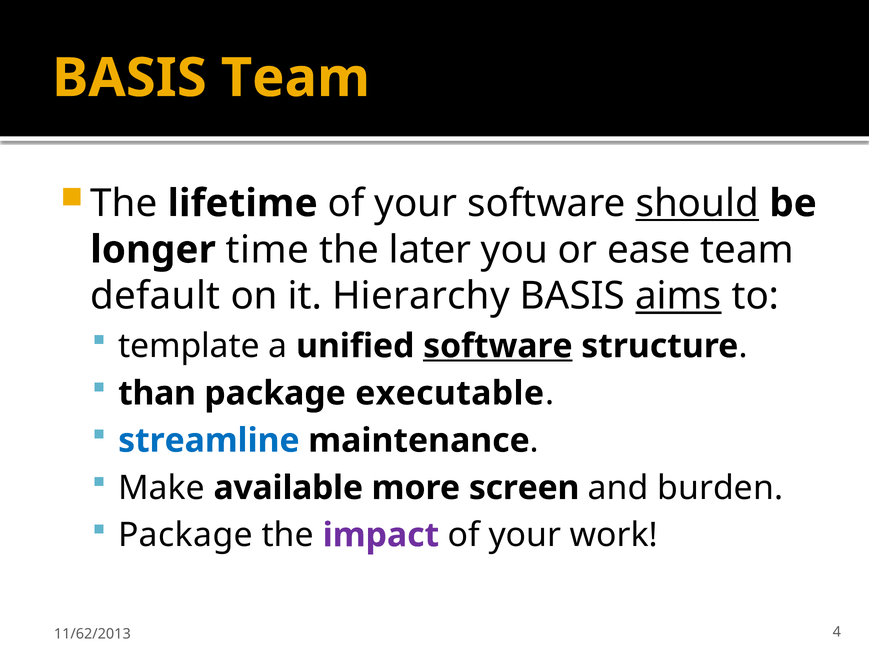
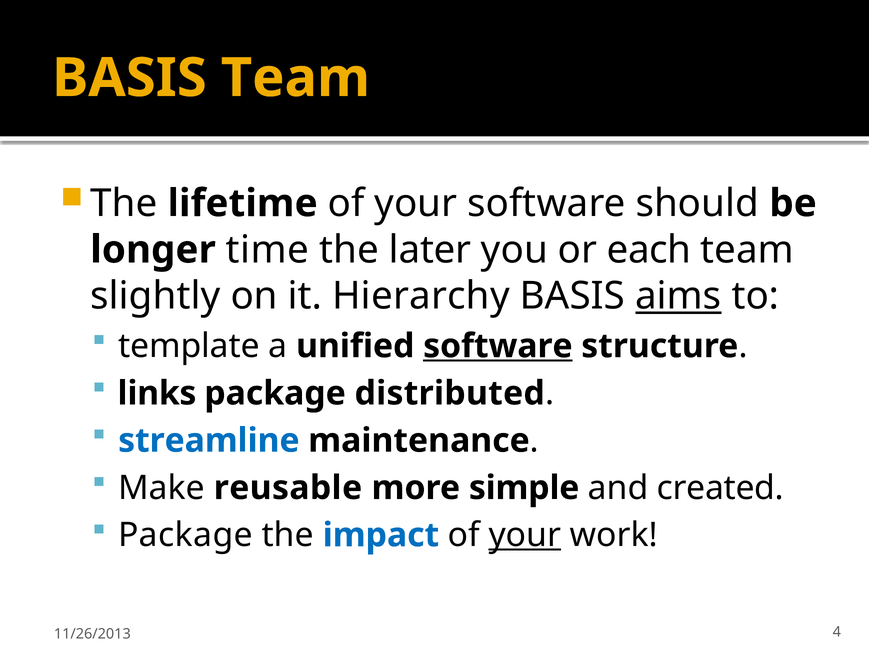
should underline: present -> none
ease: ease -> each
default: default -> slightly
than: than -> links
executable: executable -> distributed
available: available -> reusable
screen: screen -> simple
burden: burden -> created
impact colour: purple -> blue
your at (525, 535) underline: none -> present
11/62/2013: 11/62/2013 -> 11/26/2013
